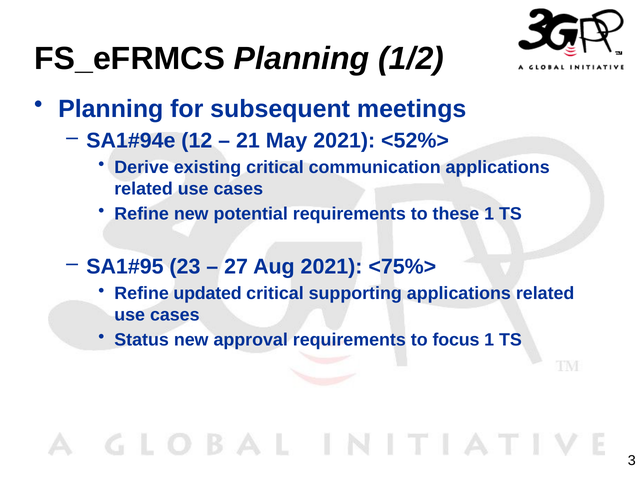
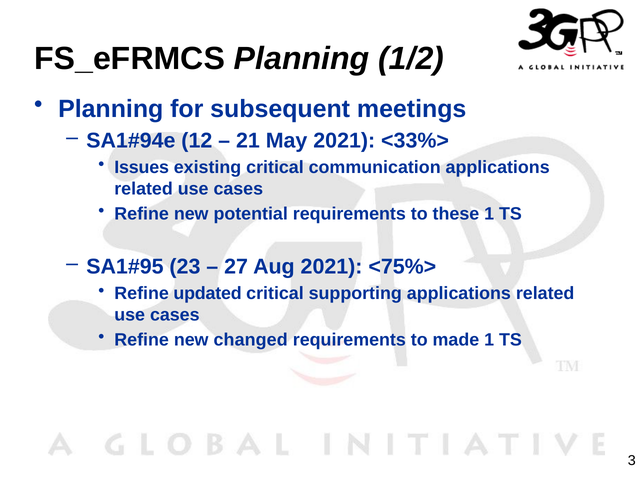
<52%>: <52%> -> <33%>
Derive: Derive -> Issues
Status at (142, 340): Status -> Refine
approval: approval -> changed
focus: focus -> made
